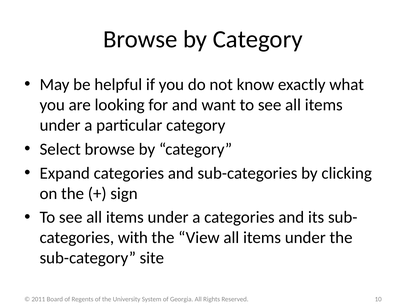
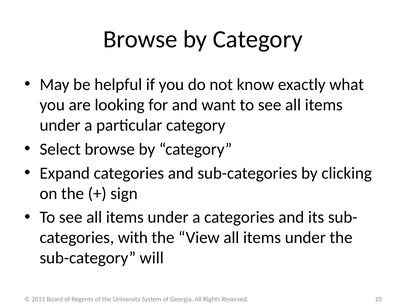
site: site -> will
